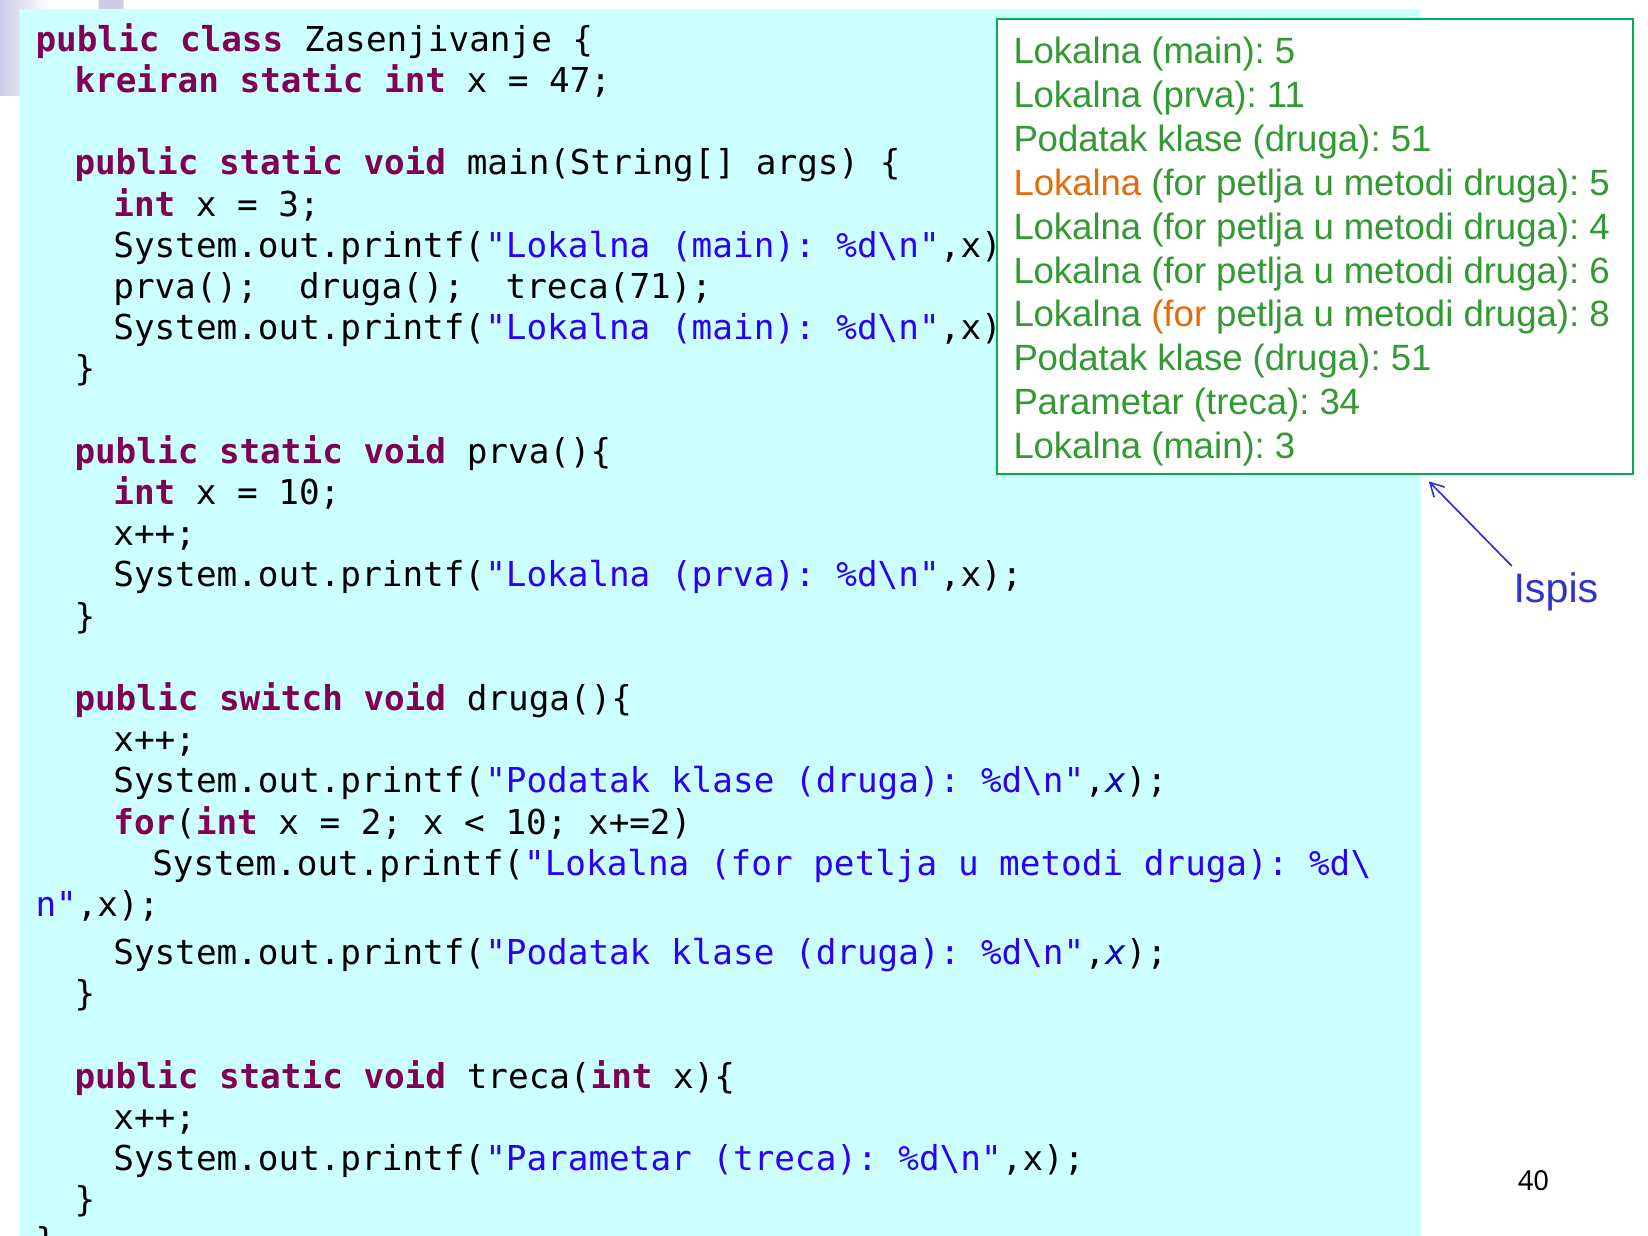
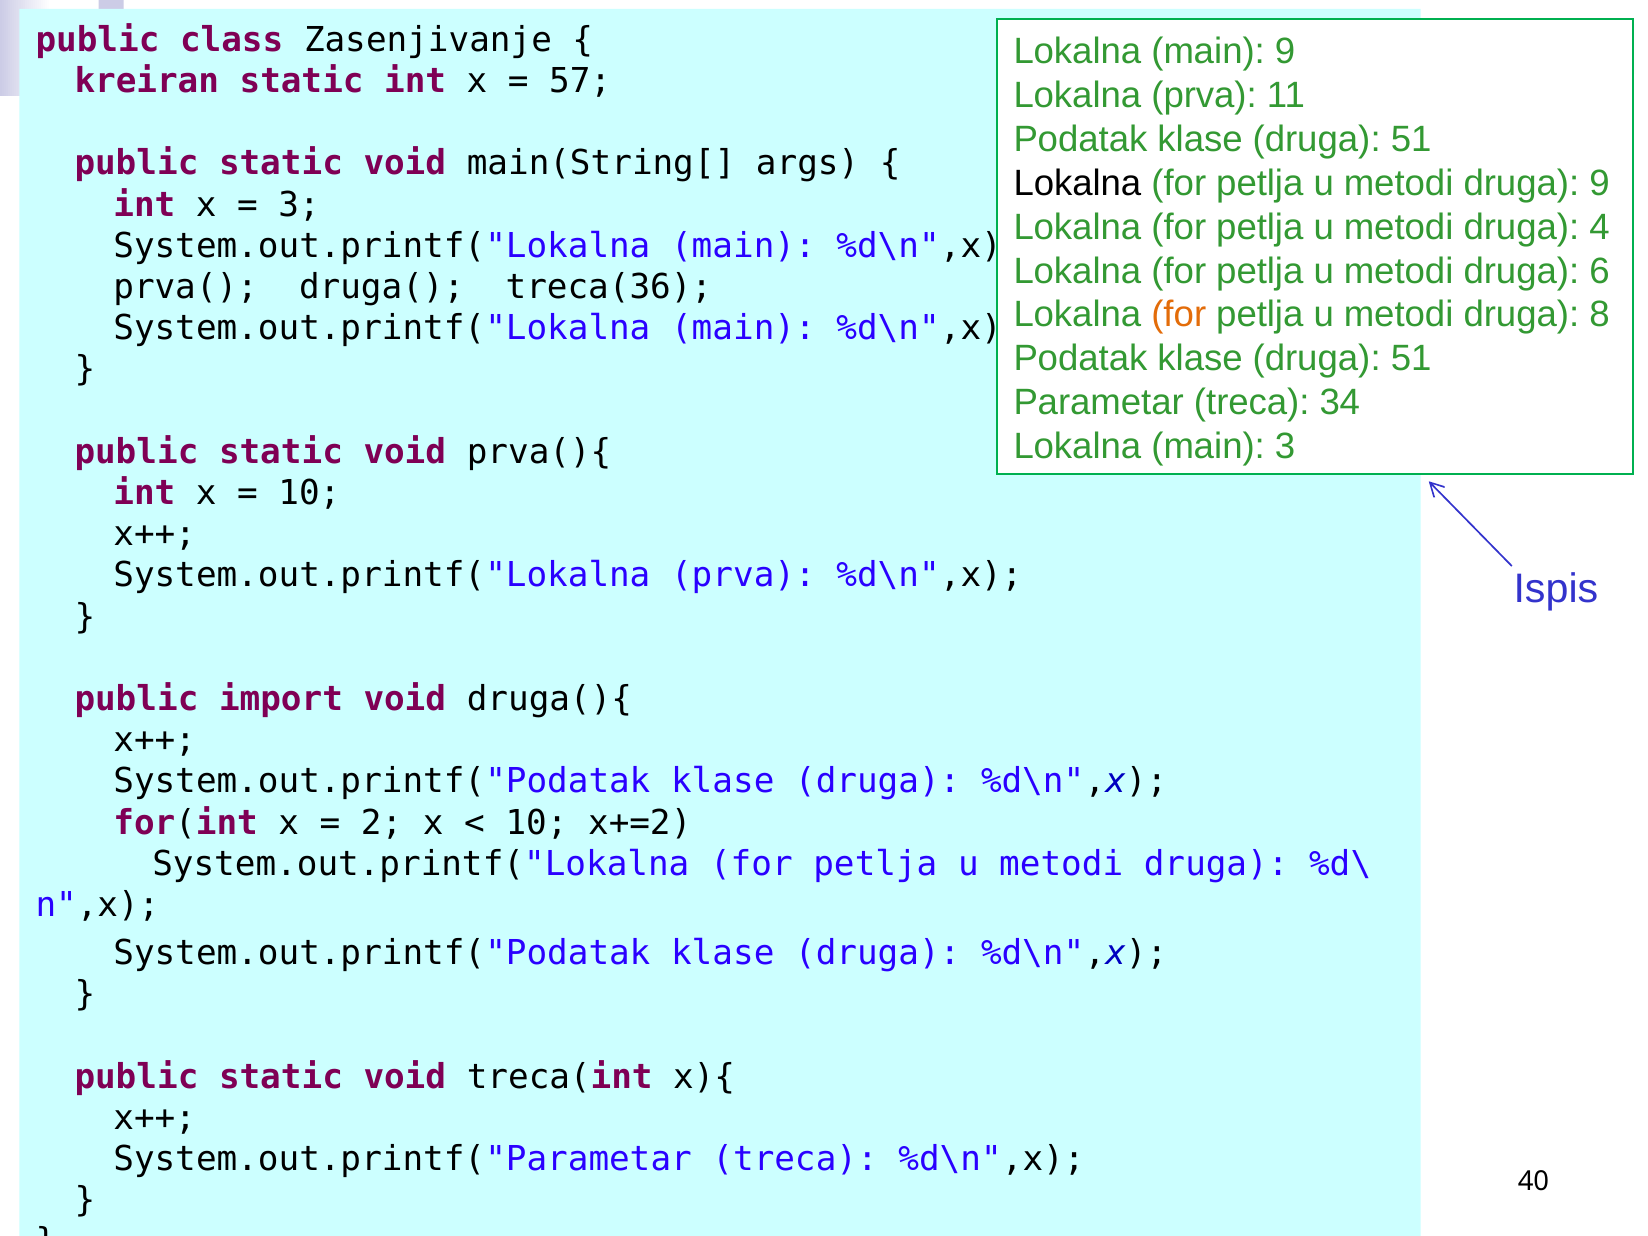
main 5: 5 -> 9
47: 47 -> 57
Lokalna at (1077, 183) colour: orange -> black
druga 5: 5 -> 9
treca(71: treca(71 -> treca(36
switch: switch -> import
